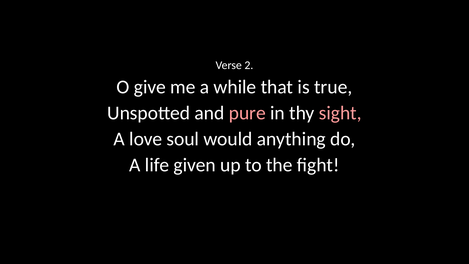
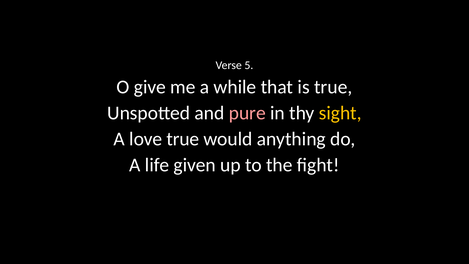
2: 2 -> 5
sight colour: pink -> yellow
love soul: soul -> true
